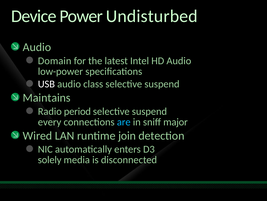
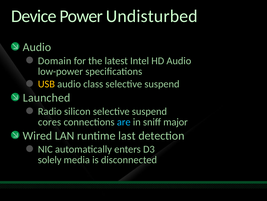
USB colour: white -> yellow
Maintains: Maintains -> Launched
period: period -> silicon
every: every -> cores
join: join -> last
